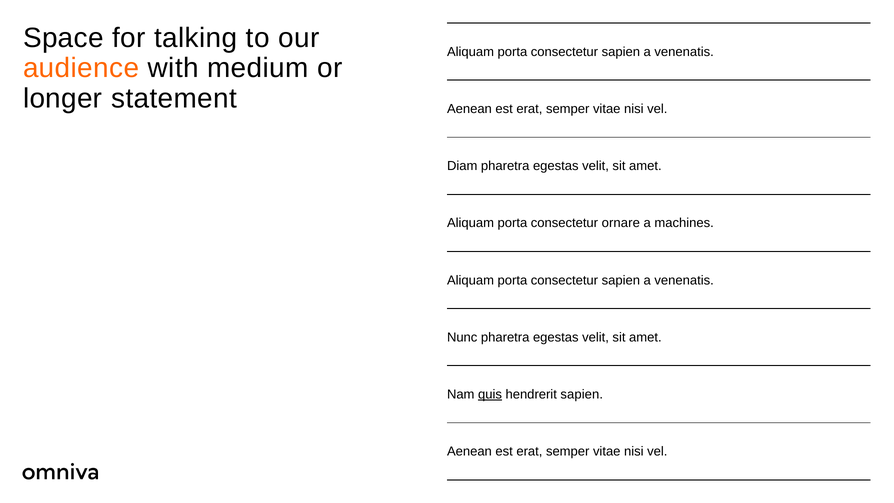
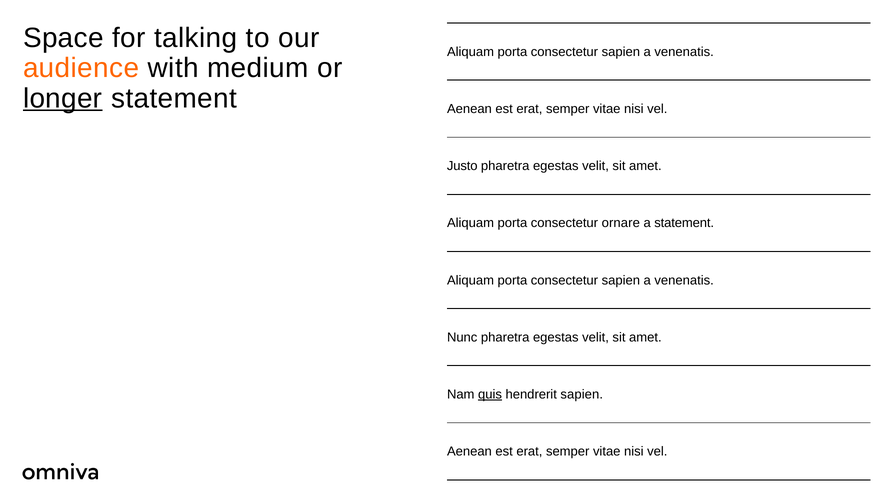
longer underline: none -> present
Diam: Diam -> Justo
a machines: machines -> statement
